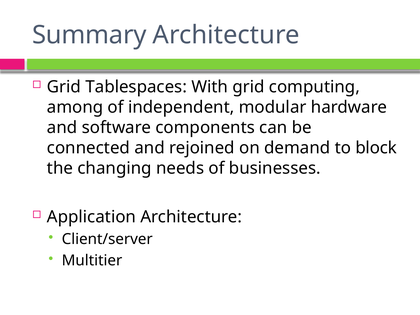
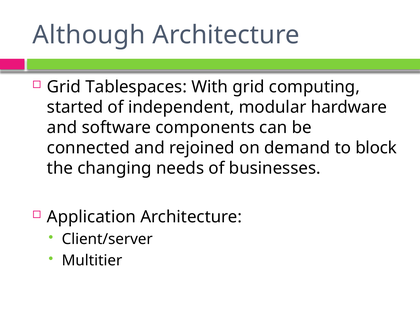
Summary: Summary -> Although
among: among -> started
